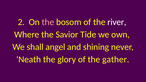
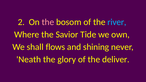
river colour: white -> light blue
angel: angel -> flows
gather: gather -> deliver
